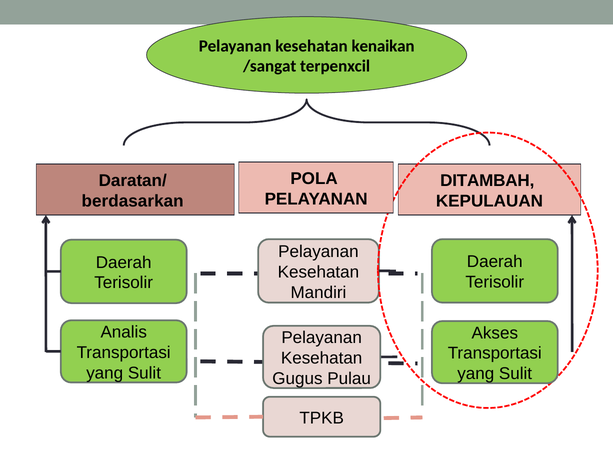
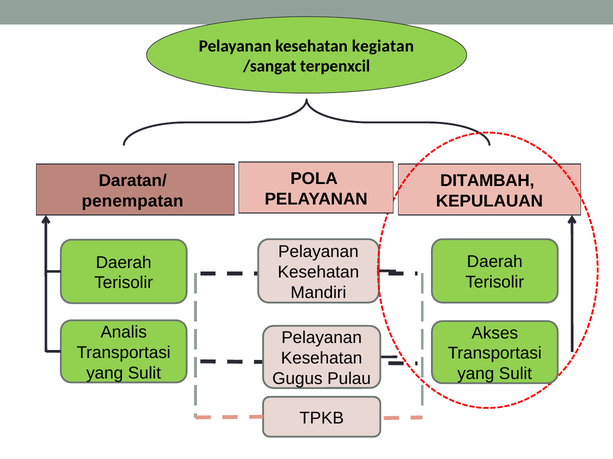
kenaikan: kenaikan -> kegiatan
berdasarkan: berdasarkan -> penempatan
